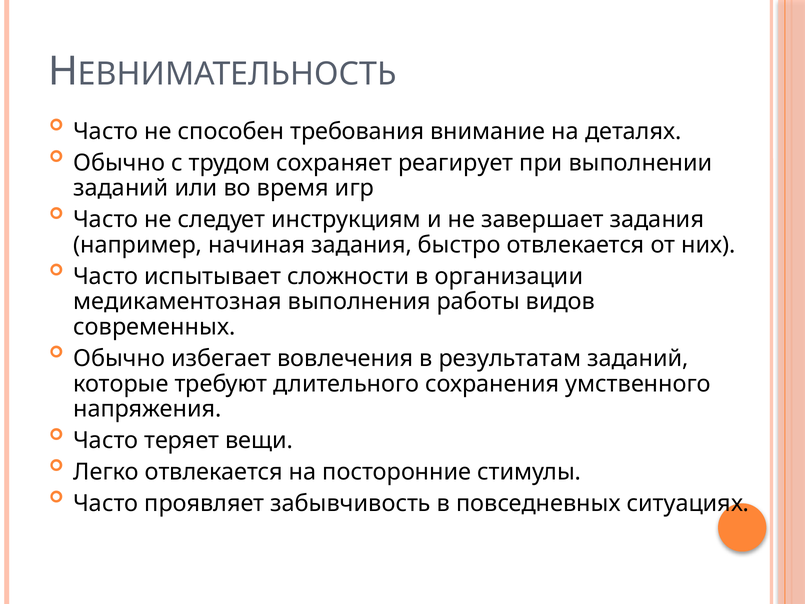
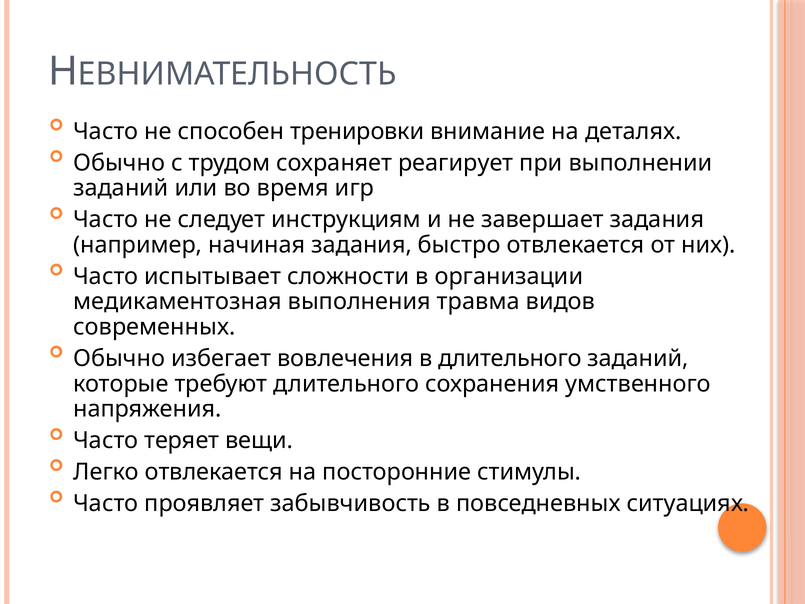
требования: требования -> тренировки
работы: работы -> травма
в результатам: результатам -> длительного
